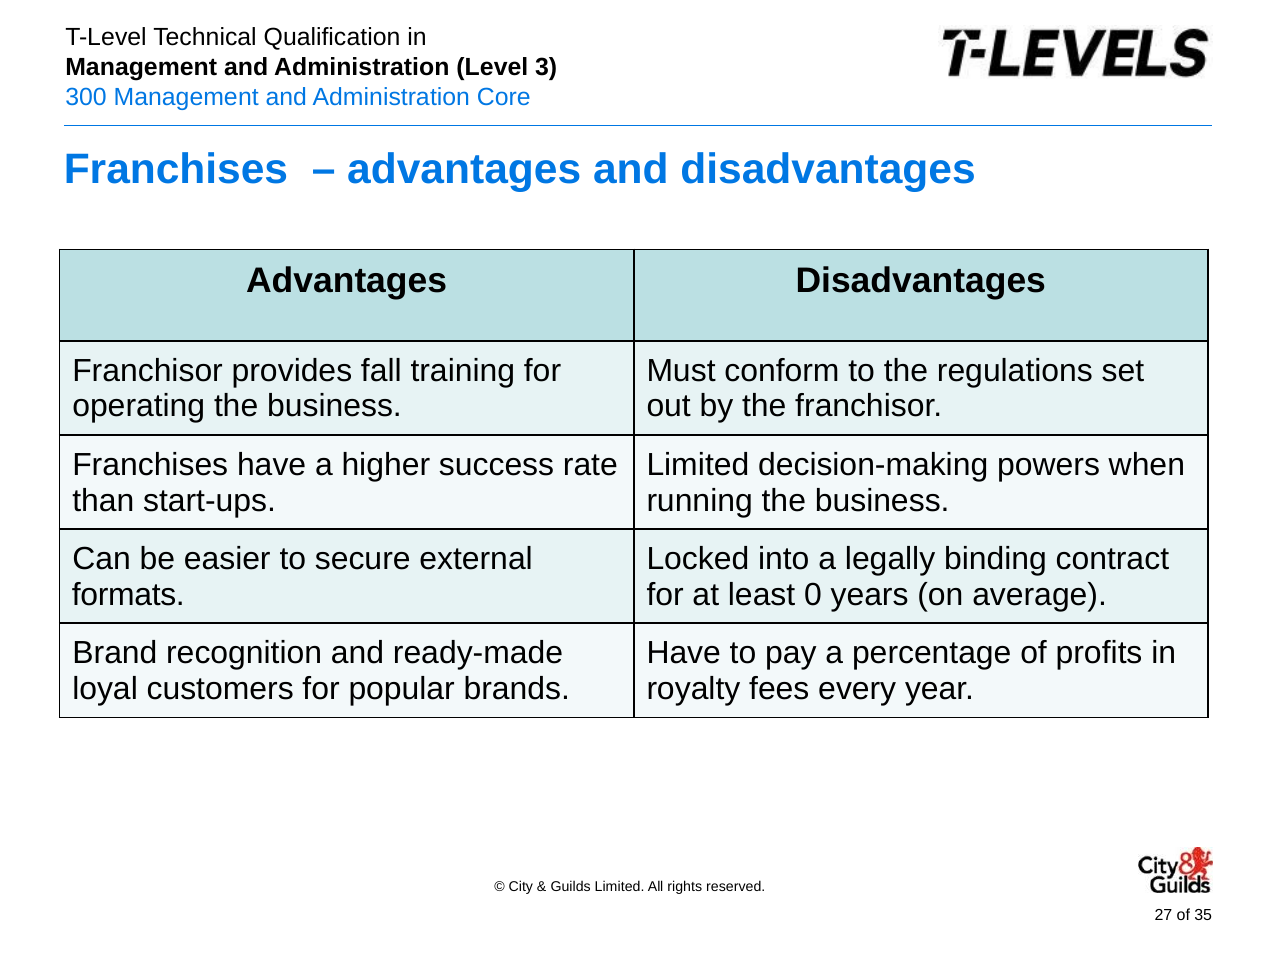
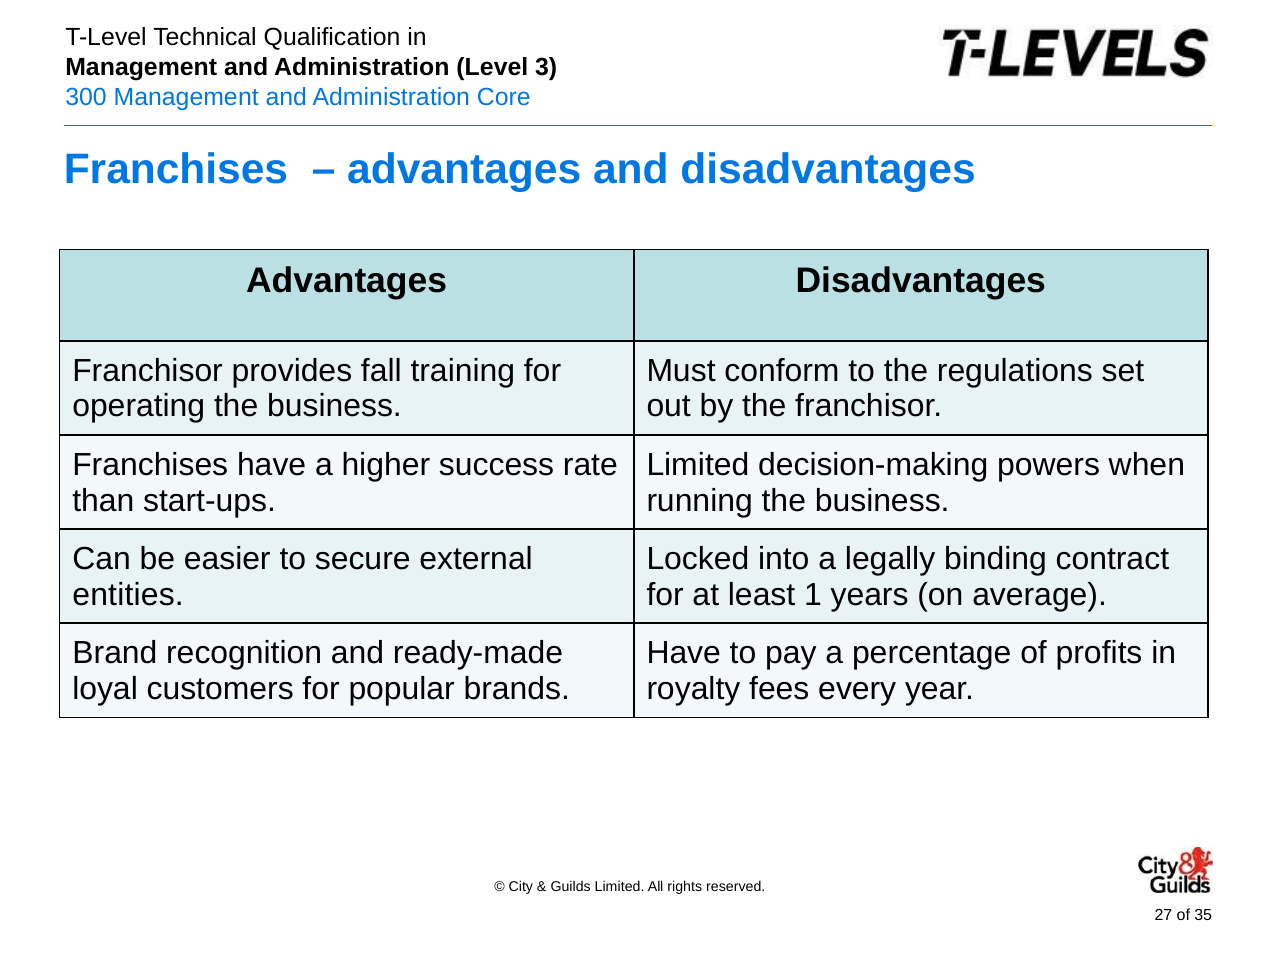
formats: formats -> entities
0: 0 -> 1
